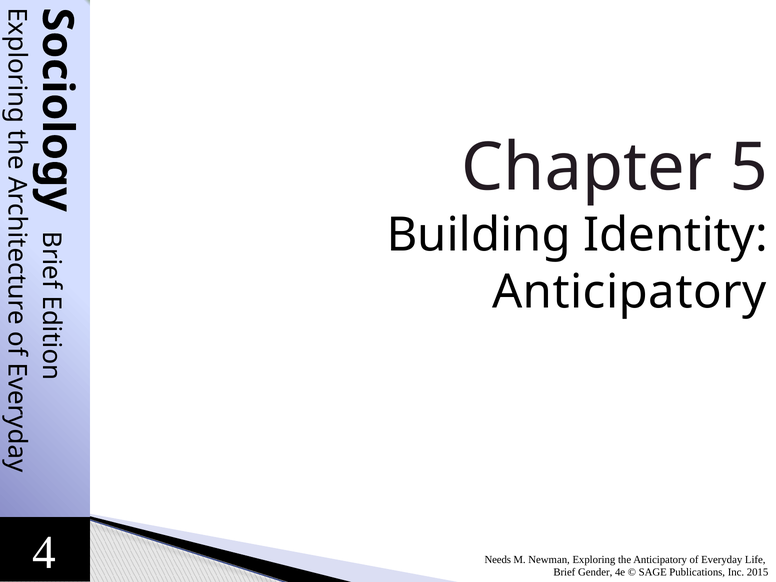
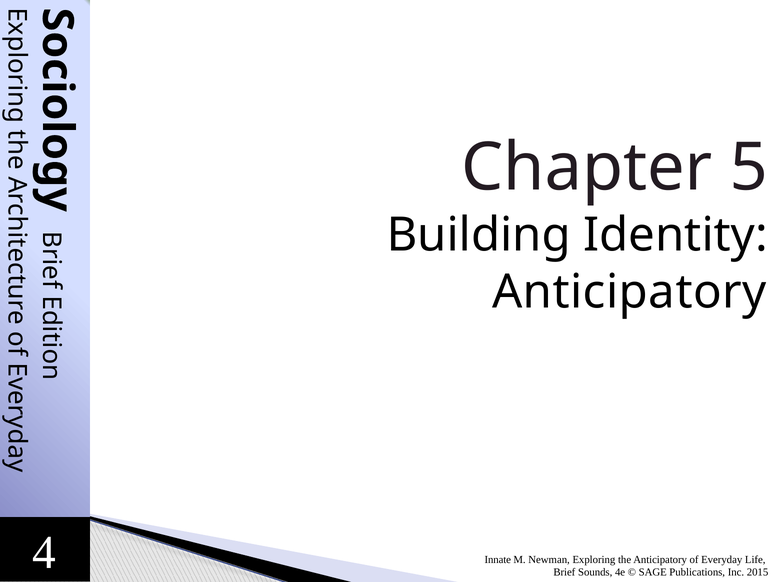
Needs: Needs -> Innate
Gender: Gender -> Sounds
